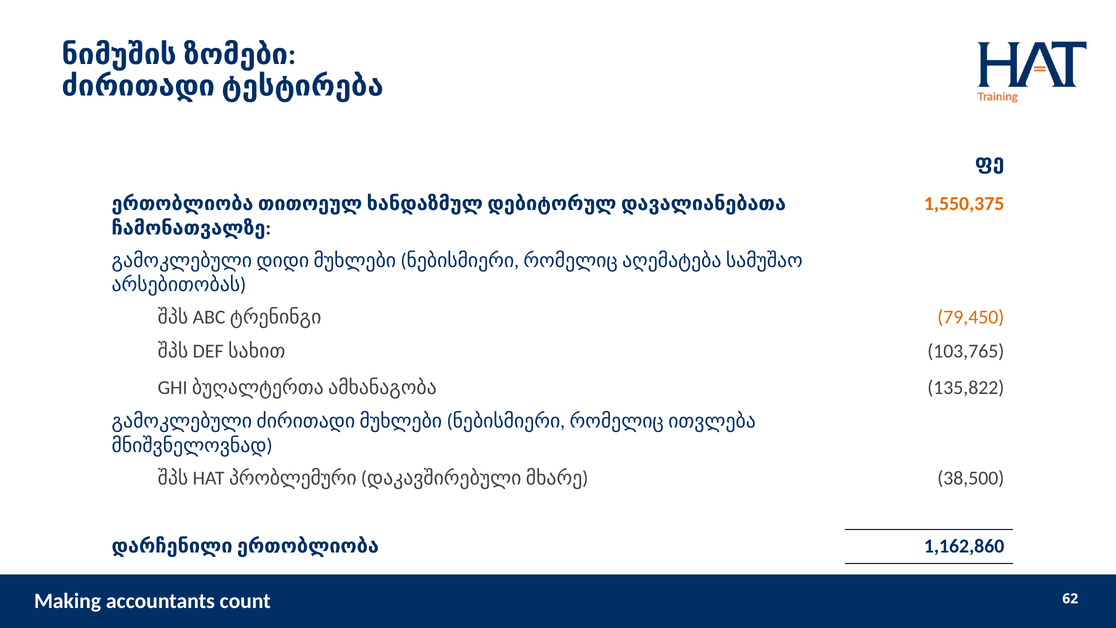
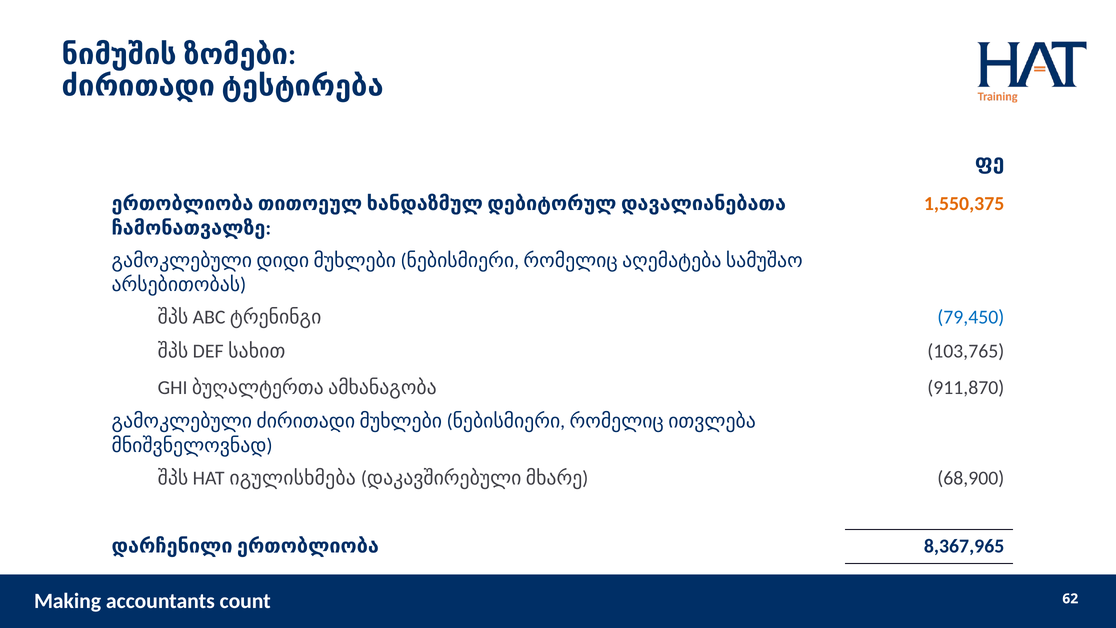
79,450 colour: orange -> blue
135,822: 135,822 -> 911,870
პრობლემური: პრობლემური -> იგულისხმება
38,500: 38,500 -> 68,900
1,162,860: 1,162,860 -> 8,367,965
